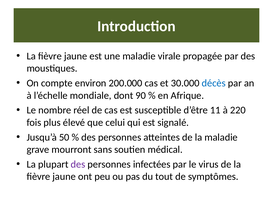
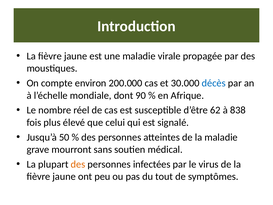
11: 11 -> 62
220: 220 -> 838
des at (78, 164) colour: purple -> orange
